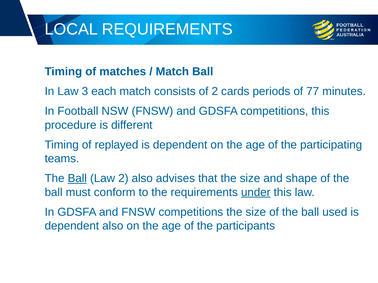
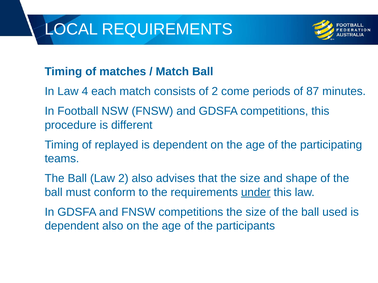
3: 3 -> 4
cards: cards -> come
77: 77 -> 87
Ball at (77, 179) underline: present -> none
